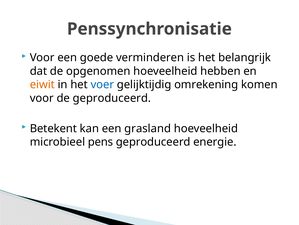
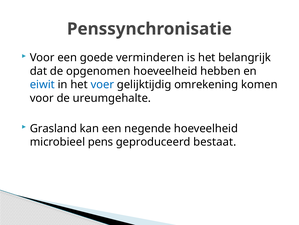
eiwit colour: orange -> blue
de geproduceerd: geproduceerd -> ureumgehalte
Betekent: Betekent -> Grasland
grasland: grasland -> negende
energie: energie -> bestaat
